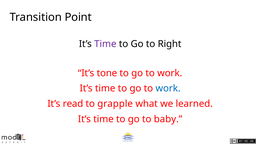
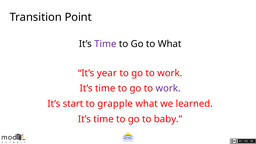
to Right: Right -> What
tone: tone -> year
work at (168, 88) colour: blue -> purple
read: read -> start
